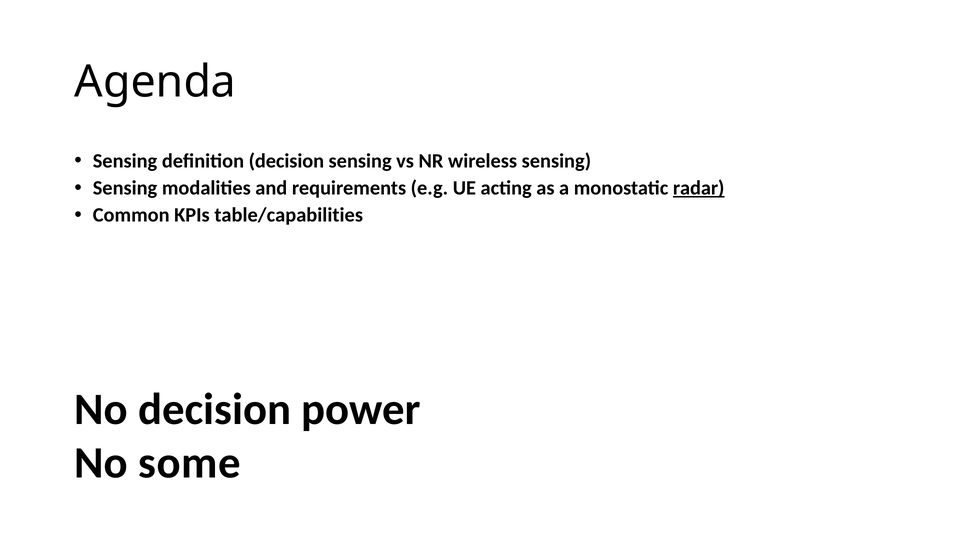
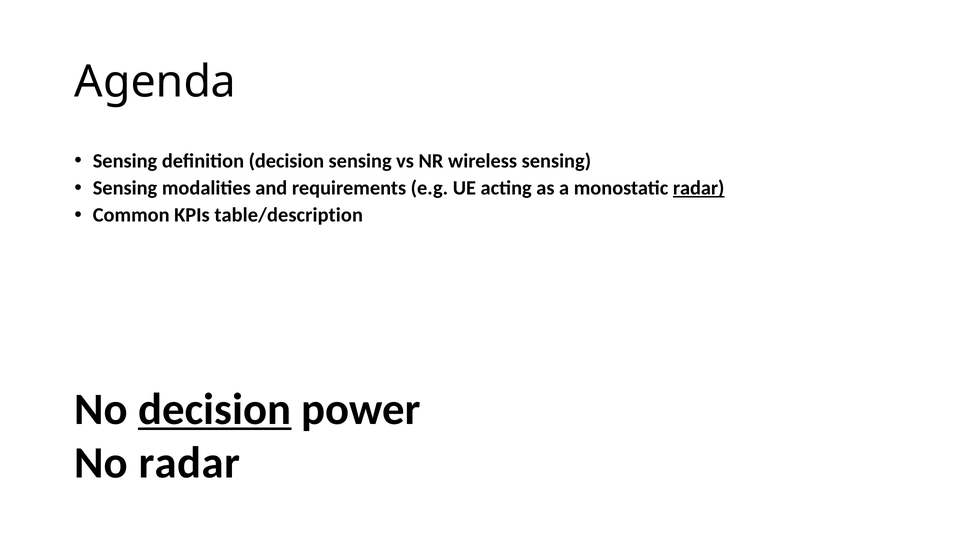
table/capabilities: table/capabilities -> table/description
decision at (215, 409) underline: none -> present
No some: some -> radar
